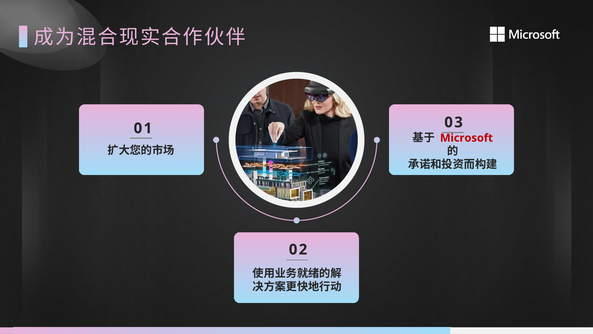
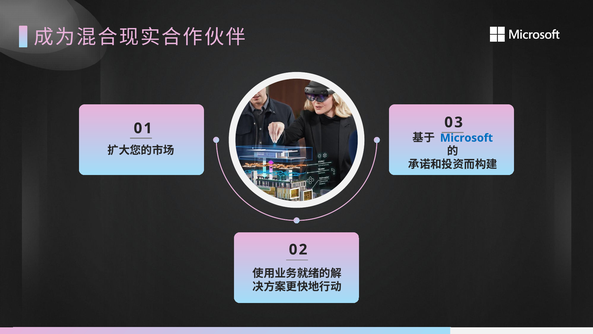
Microsoft colour: red -> blue
